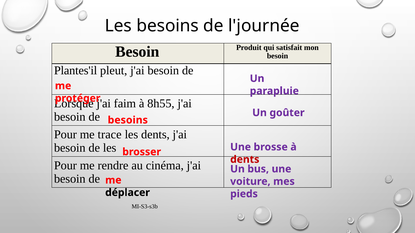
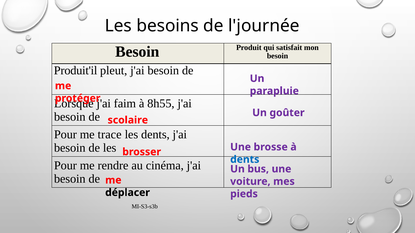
Plantes'il: Plantes'il -> Produit'il
besoins at (128, 120): besoins -> scolaire
dents at (245, 160) colour: red -> blue
